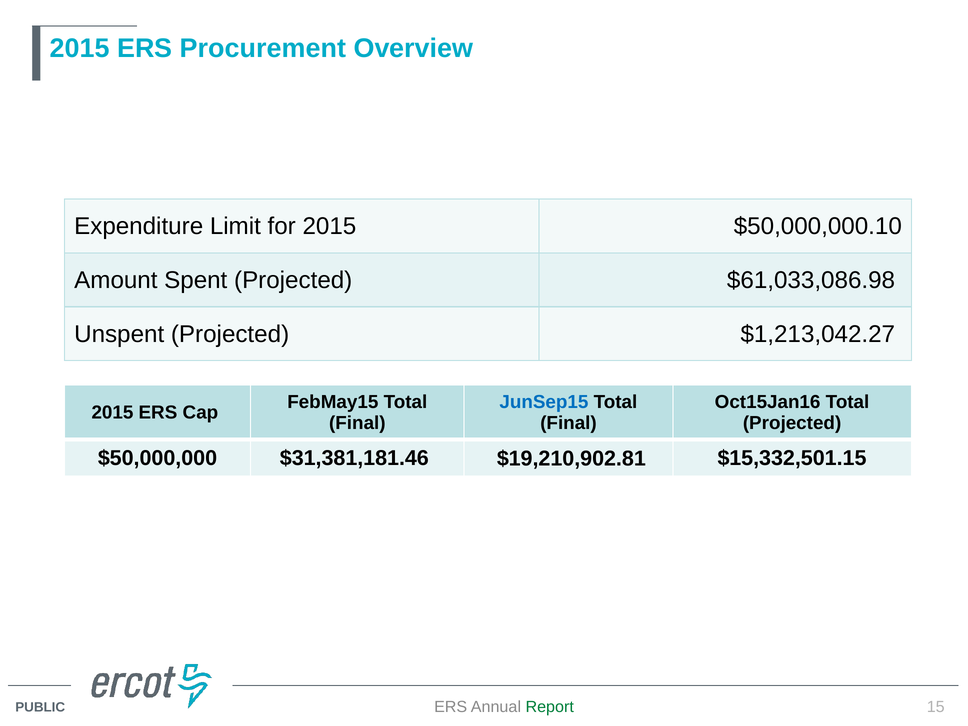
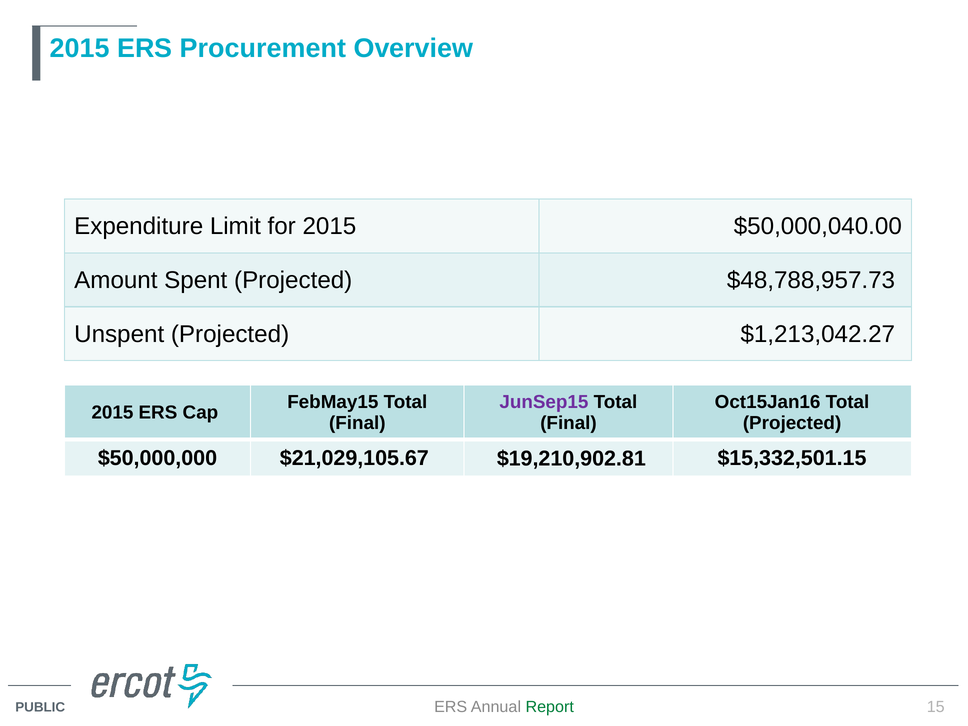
$50,000,000.10: $50,000,000.10 -> $50,000,040.00
$61,033,086.98: $61,033,086.98 -> $48,788,957.73
JunSep15 colour: blue -> purple
$31,381,181.46: $31,381,181.46 -> $21,029,105.67
